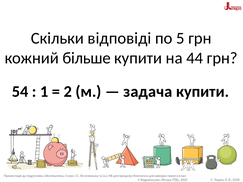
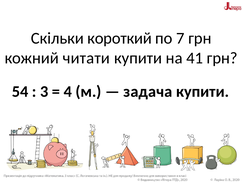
відповіді: відповіді -> короткий
5: 5 -> 7
більше: більше -> читати
44: 44 -> 41
1: 1 -> 3
2: 2 -> 4
